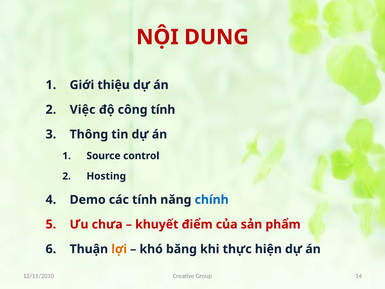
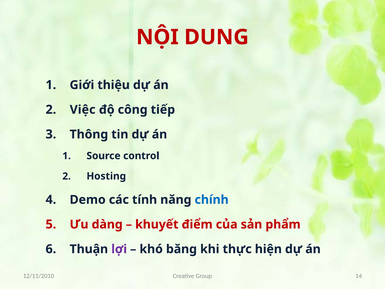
công tính: tính -> tiếp
chưa: chưa -> dàng
lợi colour: orange -> purple
